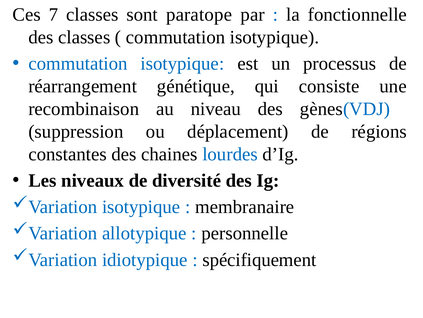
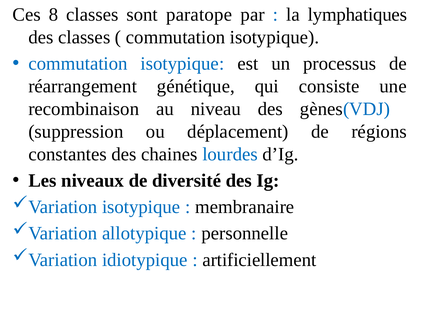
7: 7 -> 8
fonctionnelle: fonctionnelle -> lymphatiques
spécifiquement: spécifiquement -> artificiellement
